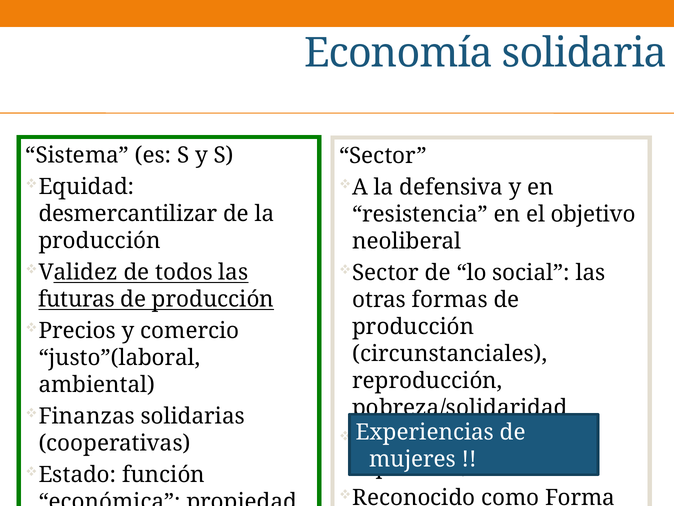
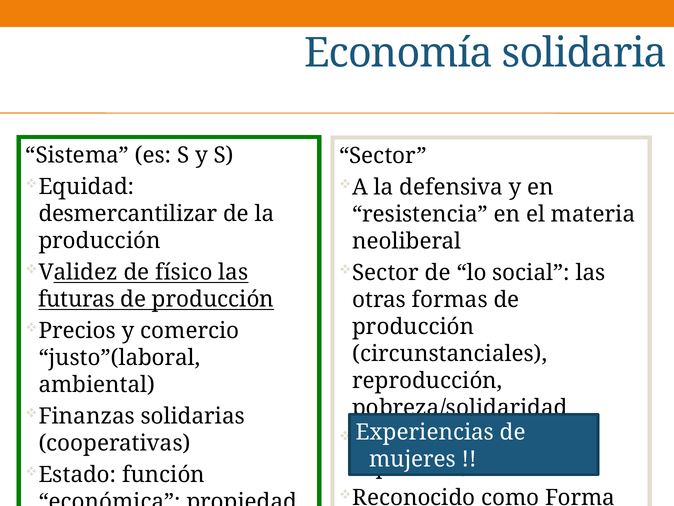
objetivo: objetivo -> materia
todos: todos -> físico
